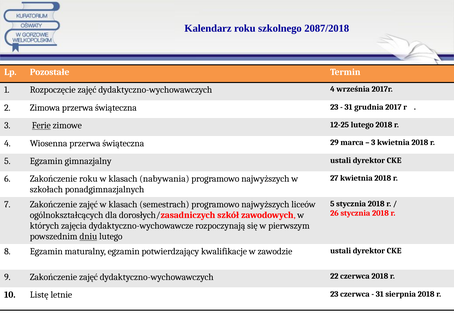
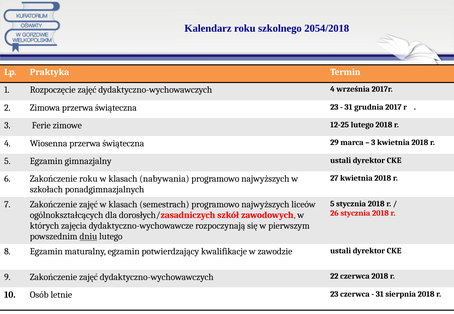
2087/2018: 2087/2018 -> 2054/2018
Pozostałe: Pozostałe -> Praktyka
Ferie underline: present -> none
Listę: Listę -> Osób
